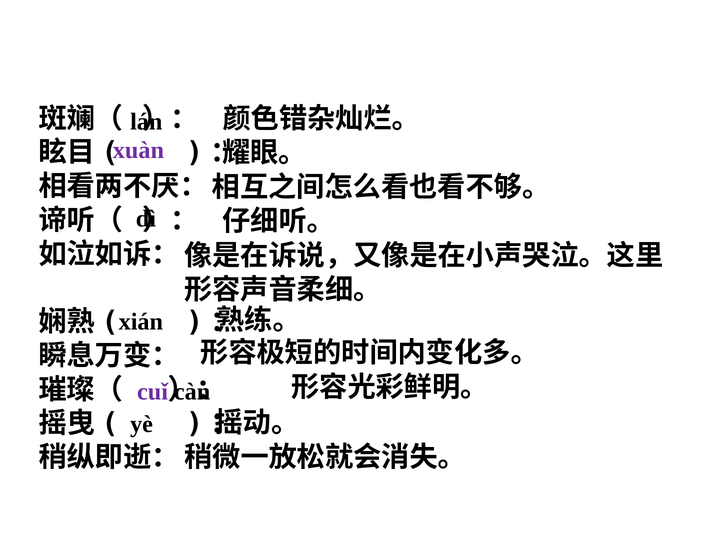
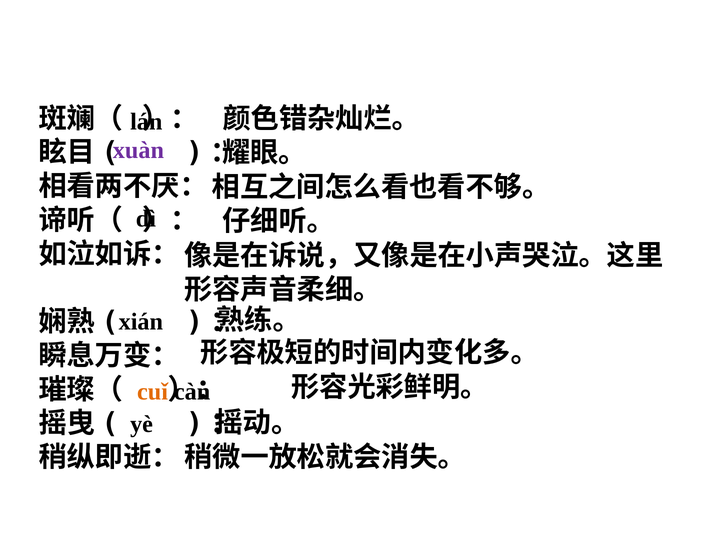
cuǐ colour: purple -> orange
